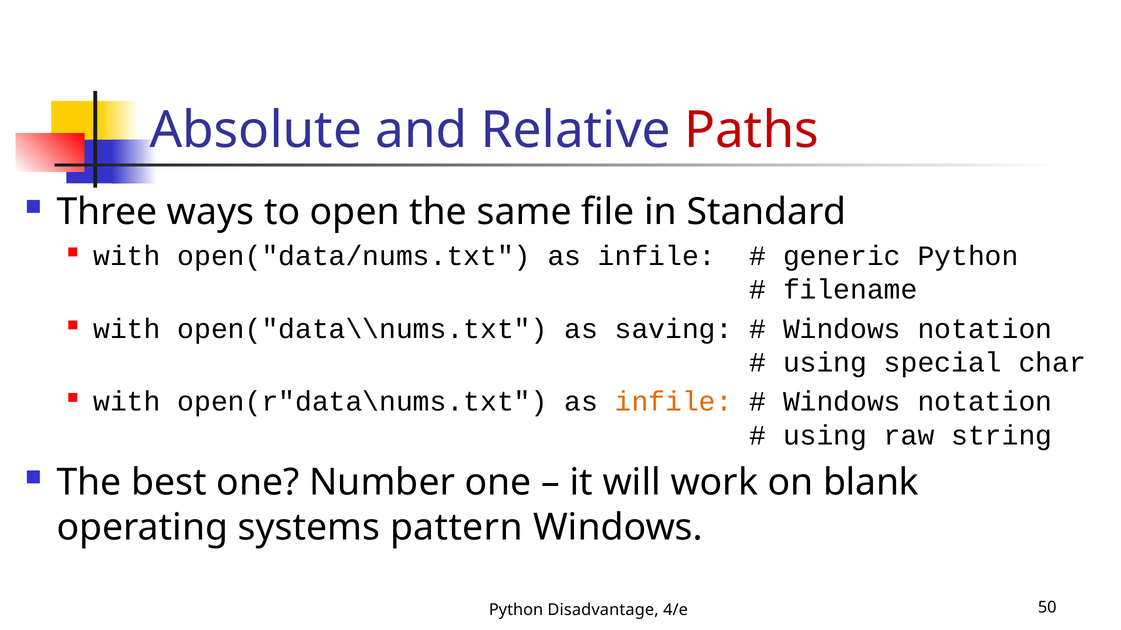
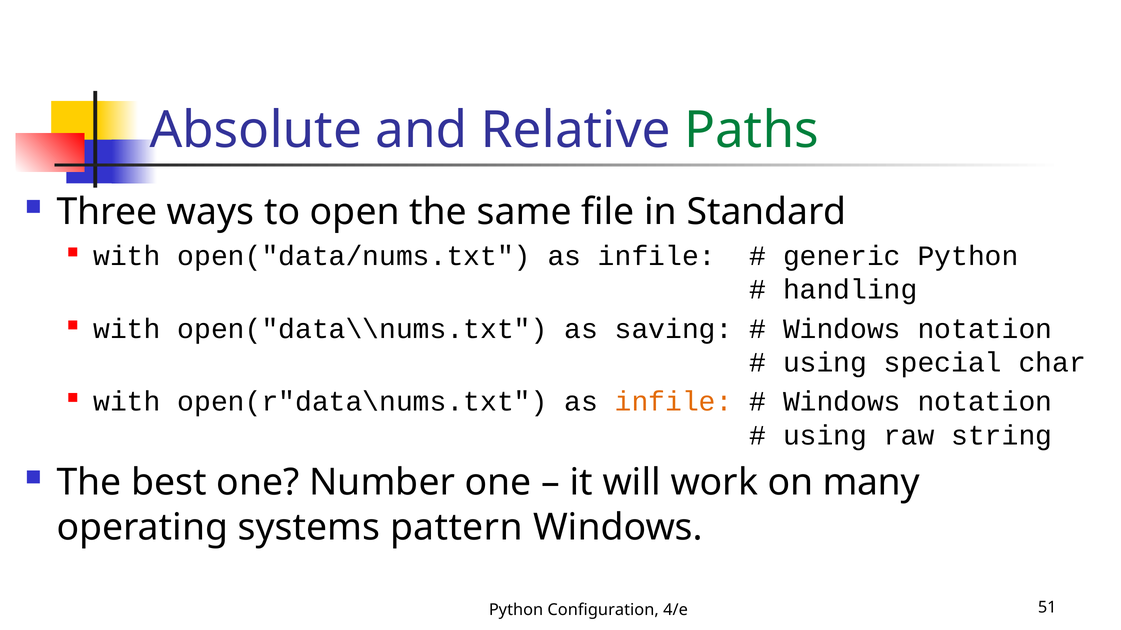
Paths colour: red -> green
filename: filename -> handling
blank: blank -> many
Disadvantage: Disadvantage -> Configuration
50: 50 -> 51
